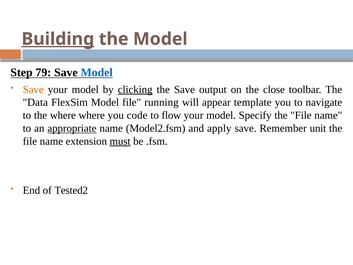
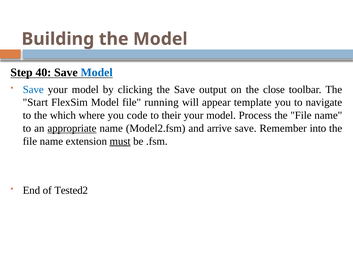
Building underline: present -> none
79: 79 -> 40
Save at (33, 89) colour: orange -> blue
clicking underline: present -> none
Data: Data -> Start
the where: where -> which
flow: flow -> their
Specify: Specify -> Process
apply: apply -> arrive
unit: unit -> into
